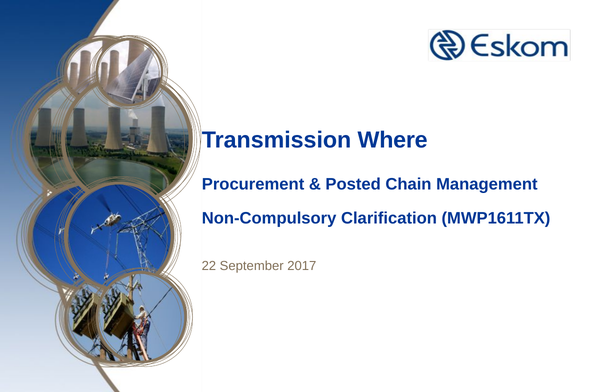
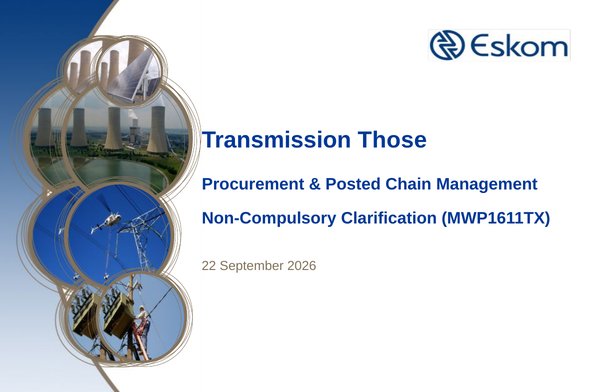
Where: Where -> Those
2017: 2017 -> 2026
